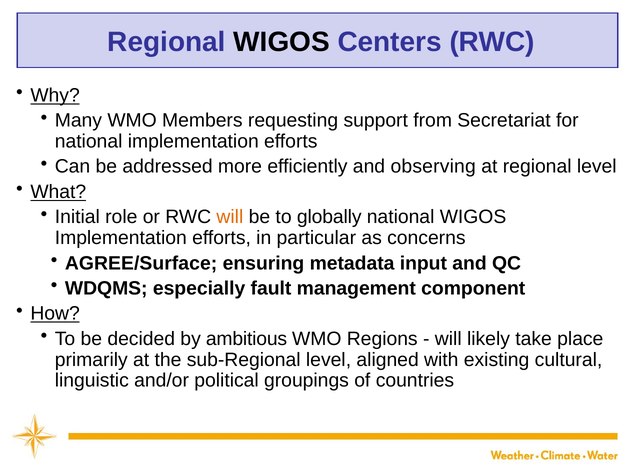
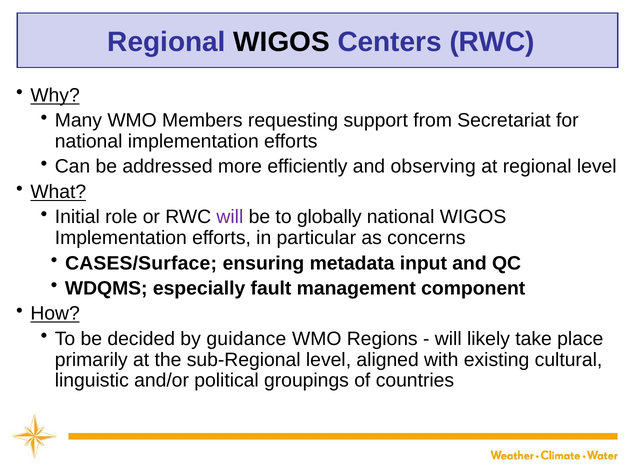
will at (230, 217) colour: orange -> purple
AGREE/Surface: AGREE/Surface -> CASES/Surface
ambitious: ambitious -> guidance
